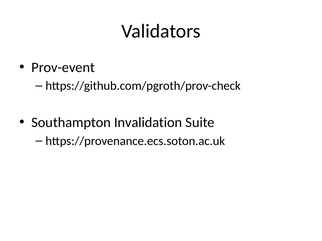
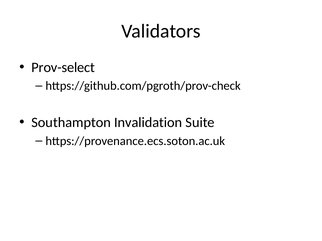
Prov-event: Prov-event -> Prov-select
